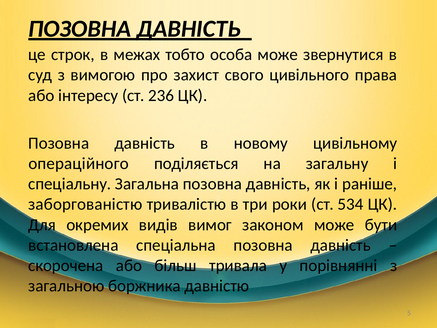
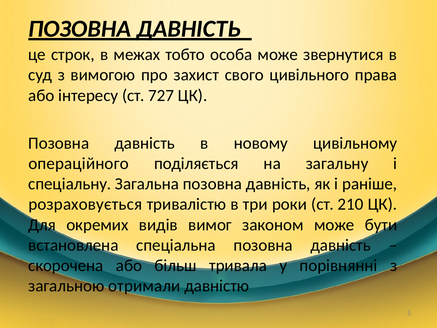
236: 236 -> 727
заборгованістю: заборгованістю -> розраховується
534: 534 -> 210
боржника: боржника -> отримали
